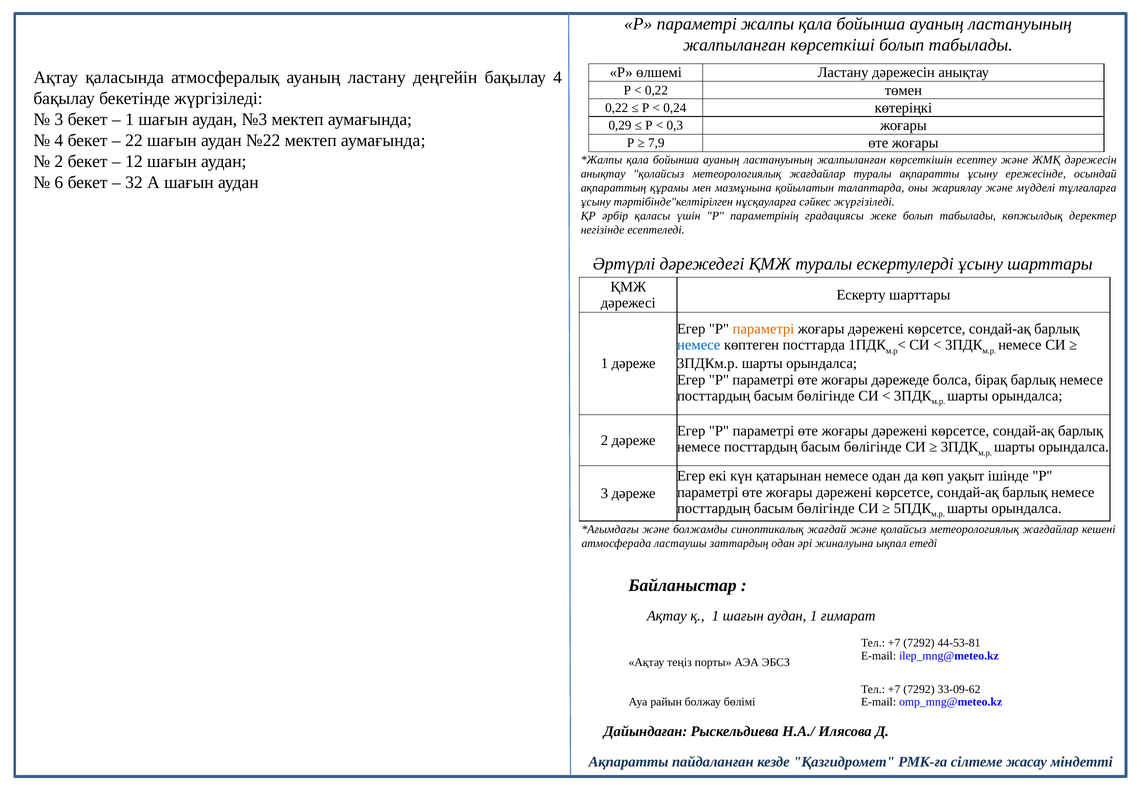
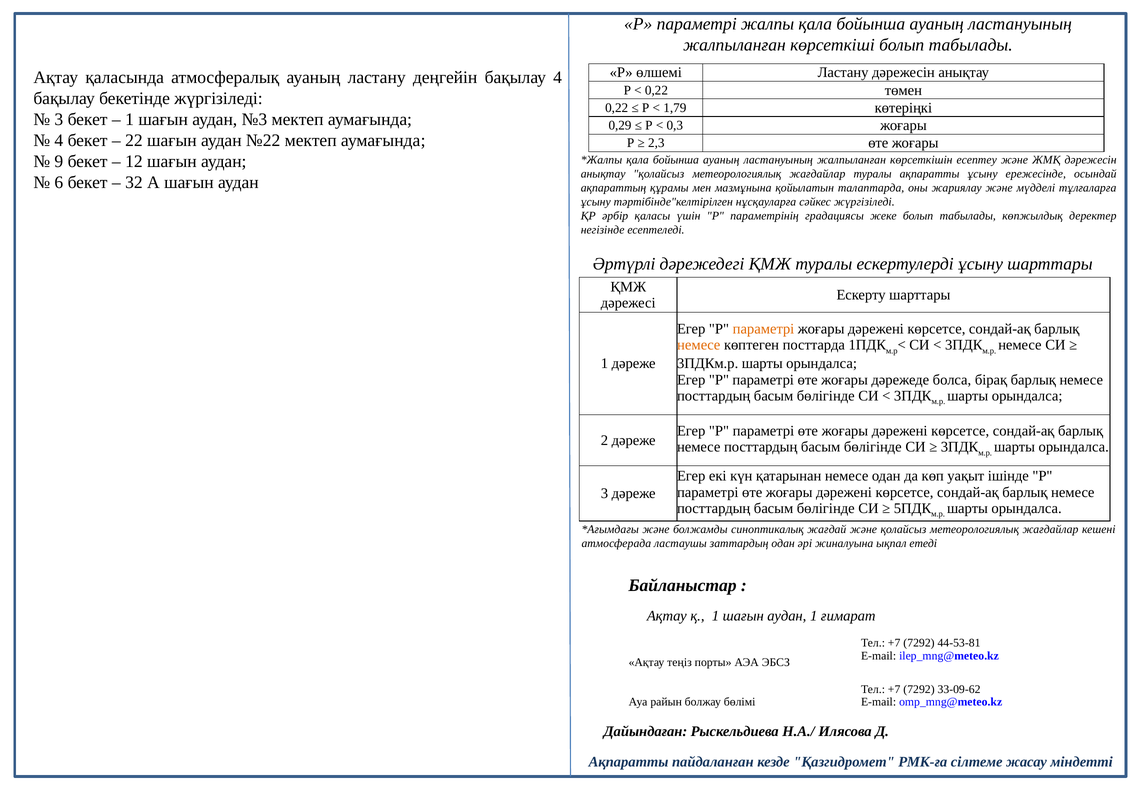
0,24: 0,24 -> 1,79
7,9: 7,9 -> 2,3
2 at (59, 161): 2 -> 9
немесе at (699, 345) colour: blue -> orange
